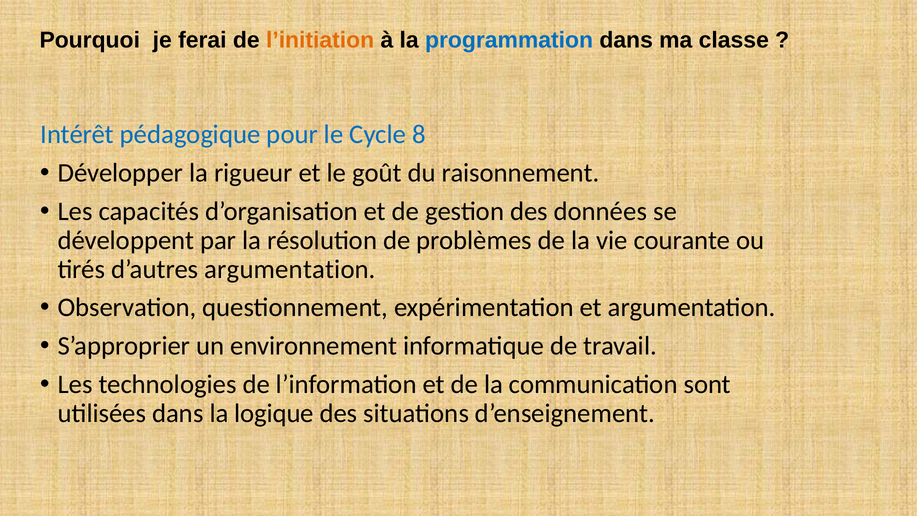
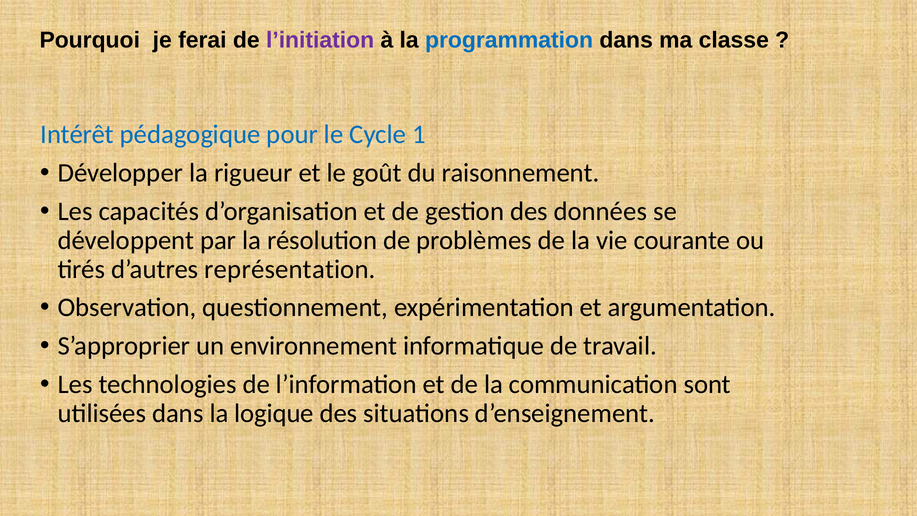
l’initiation colour: orange -> purple
8: 8 -> 1
d’autres argumentation: argumentation -> représentation
